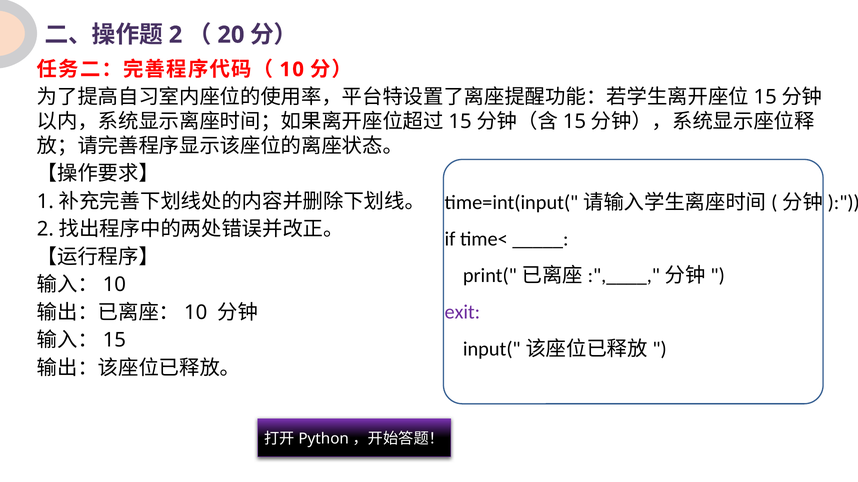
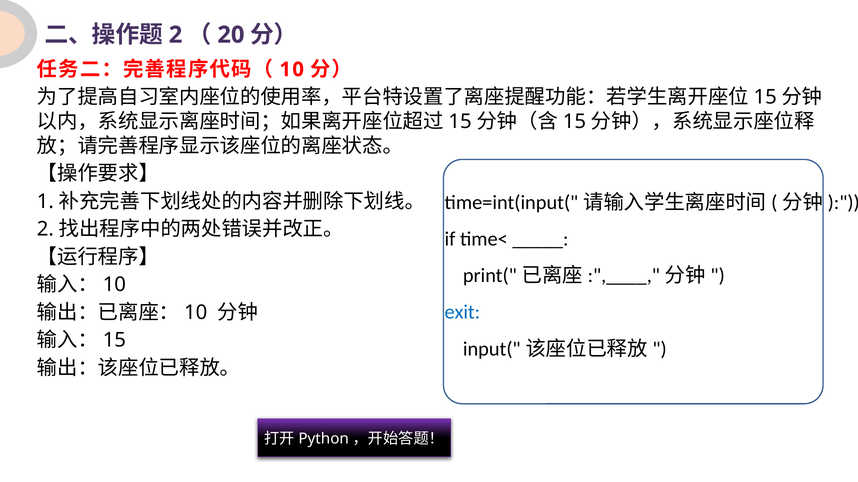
exit colour: purple -> blue
